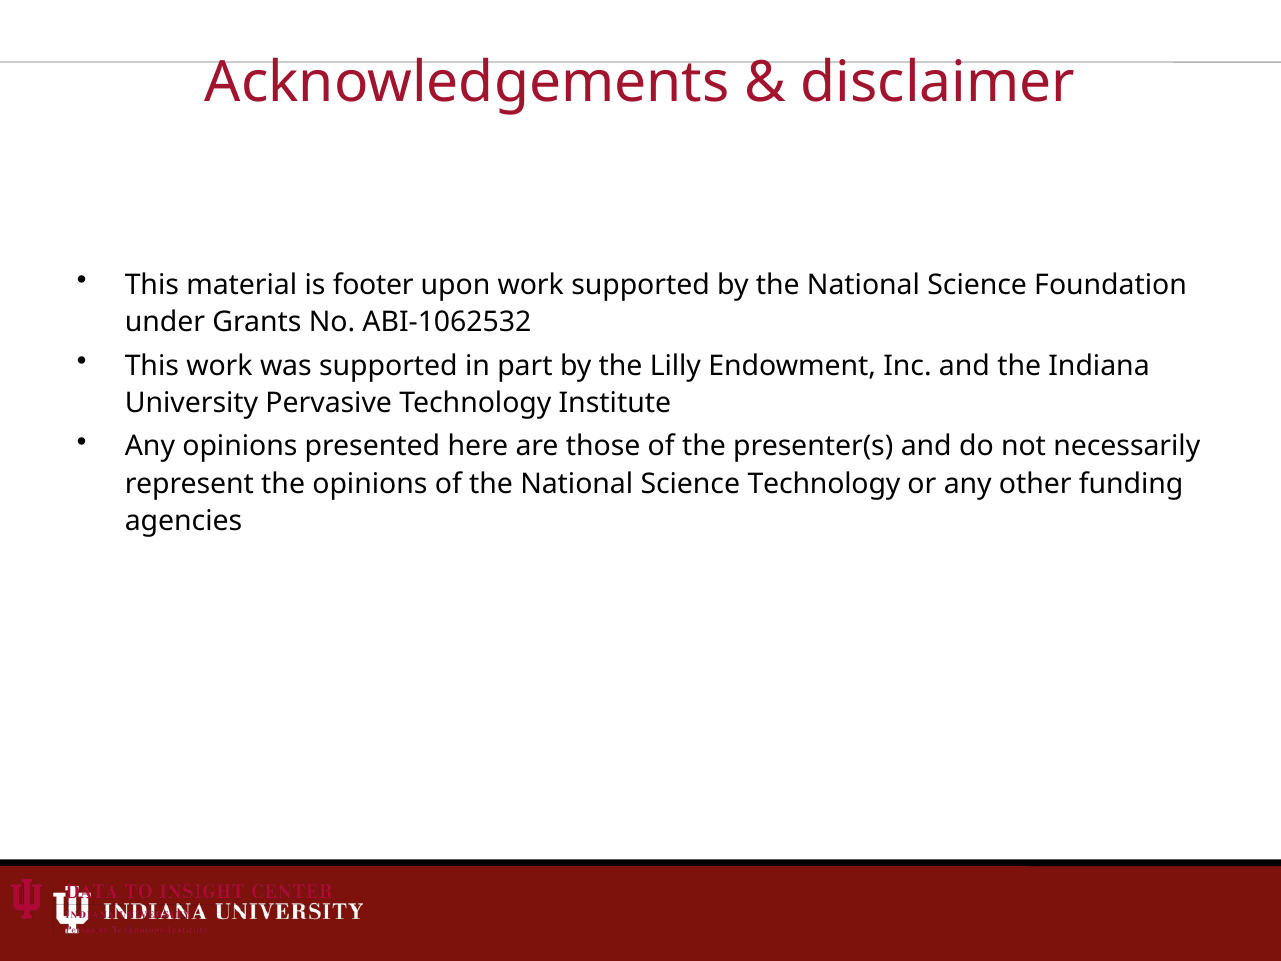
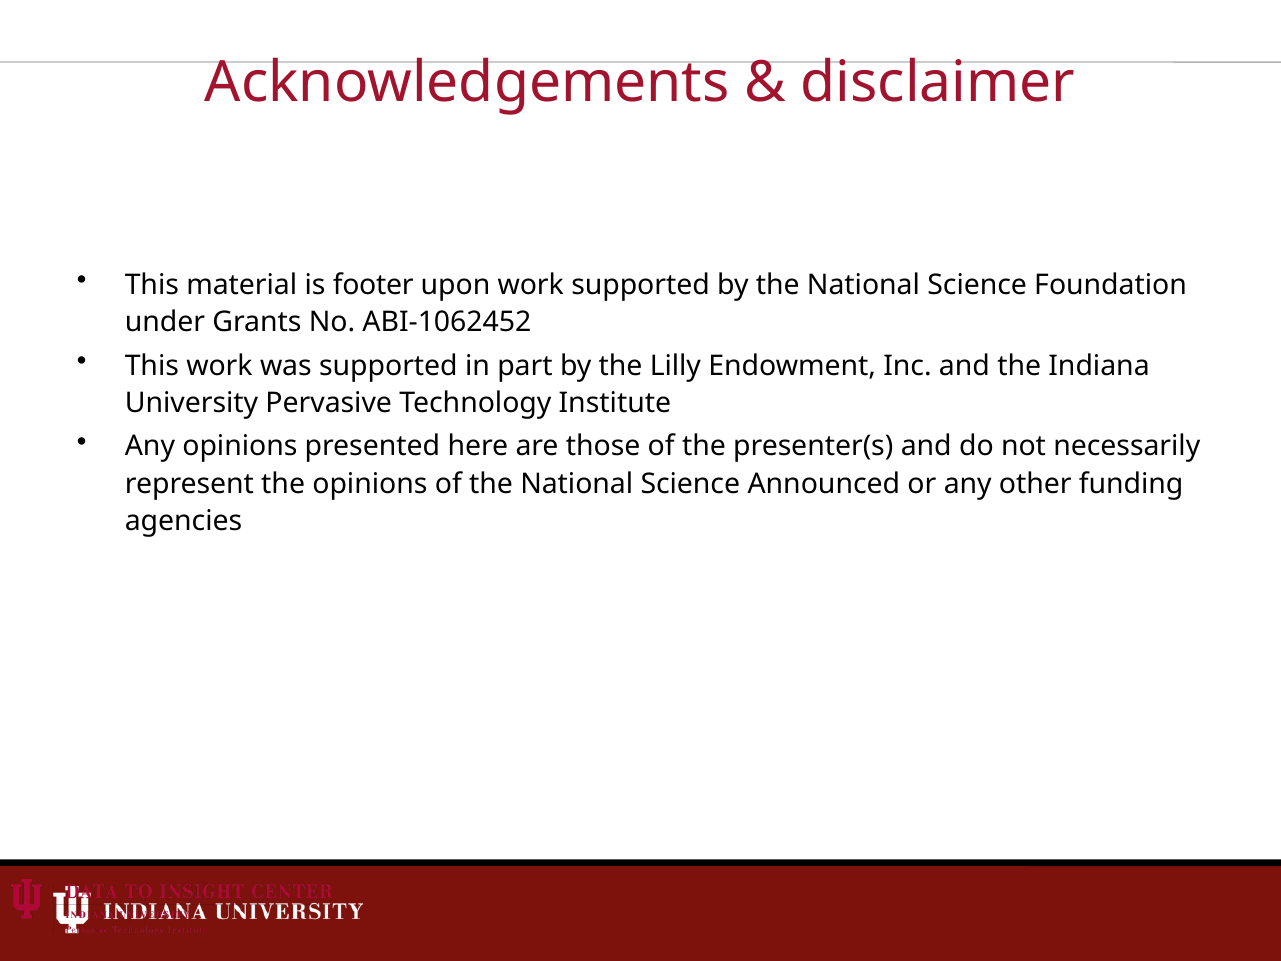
ABI-1062532: ABI-1062532 -> ABI-1062452
Science Technology: Technology -> Announced
